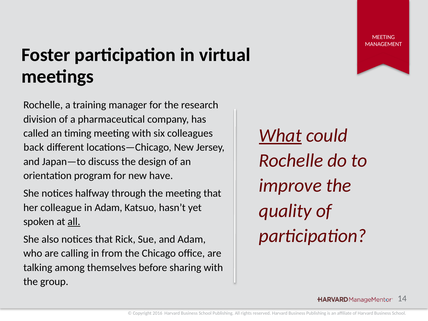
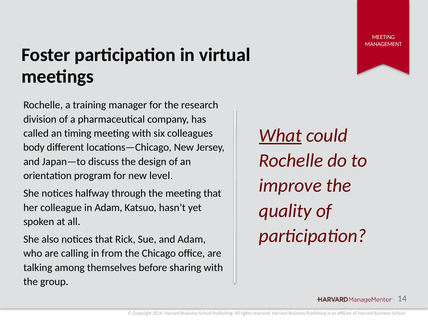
back: back -> body
have: have -> level
all at (74, 222) underline: present -> none
